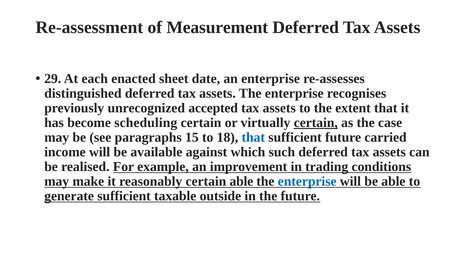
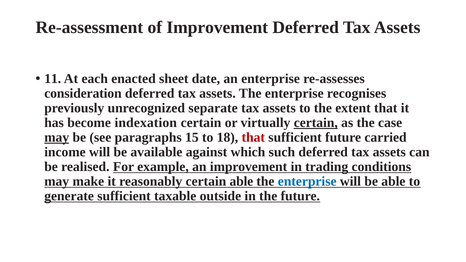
of Measurement: Measurement -> Improvement
29: 29 -> 11
distinguished: distinguished -> consideration
accepted: accepted -> separate
scheduling: scheduling -> indexation
may at (57, 137) underline: none -> present
that at (253, 137) colour: blue -> red
